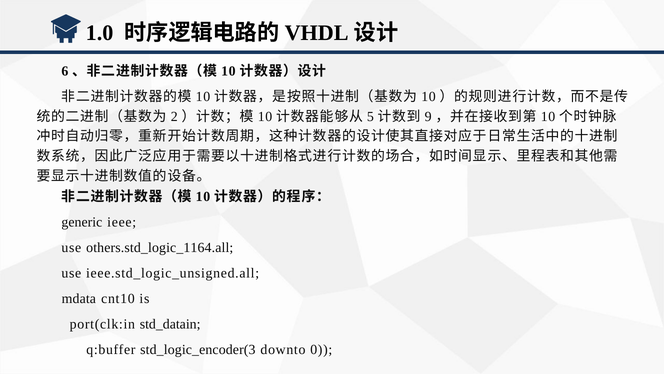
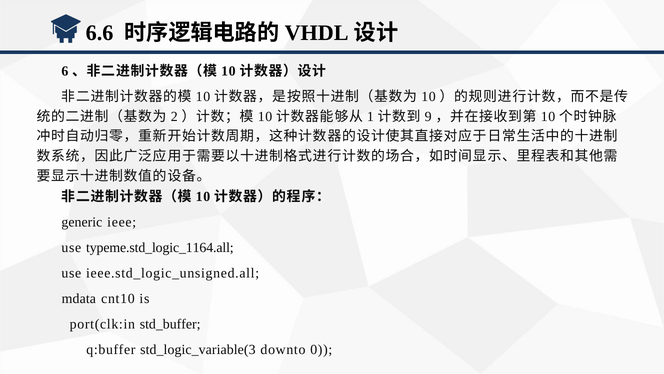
1.0: 1.0 -> 6.6
5: 5 -> 1
others.std_logic_1164.all: others.std_logic_1164.all -> typeme.std_logic_1164.all
std_datain: std_datain -> std_buffer
std_logic_encoder(3: std_logic_encoder(3 -> std_logic_variable(3
